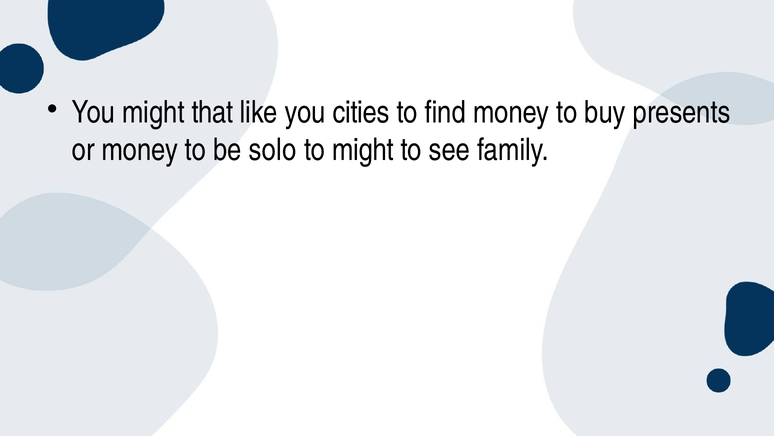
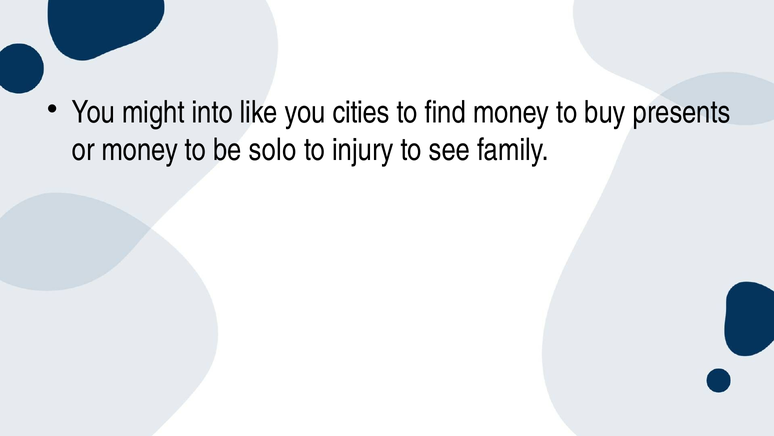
that: that -> into
to might: might -> injury
